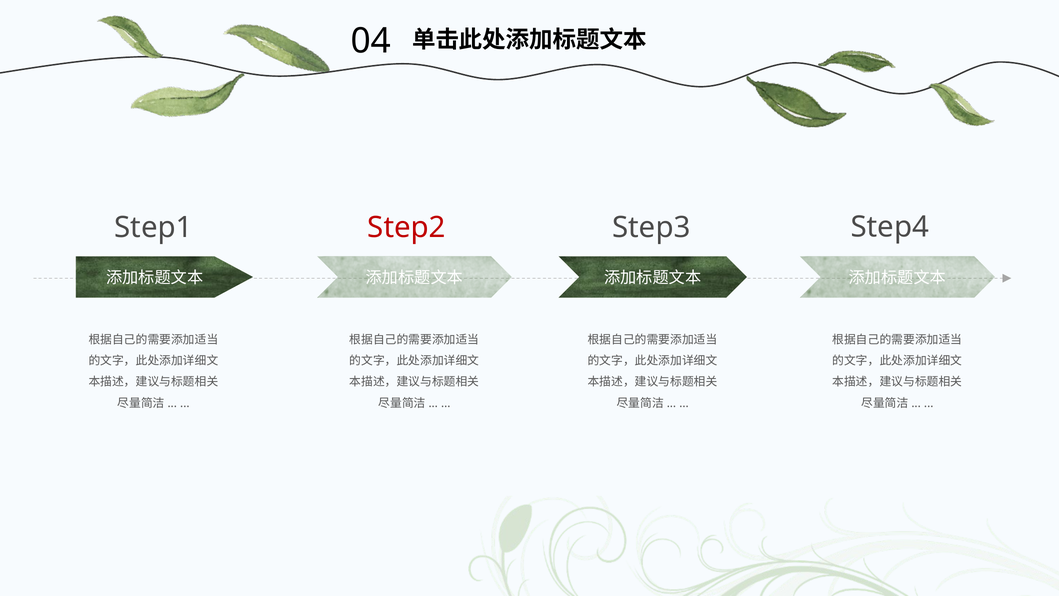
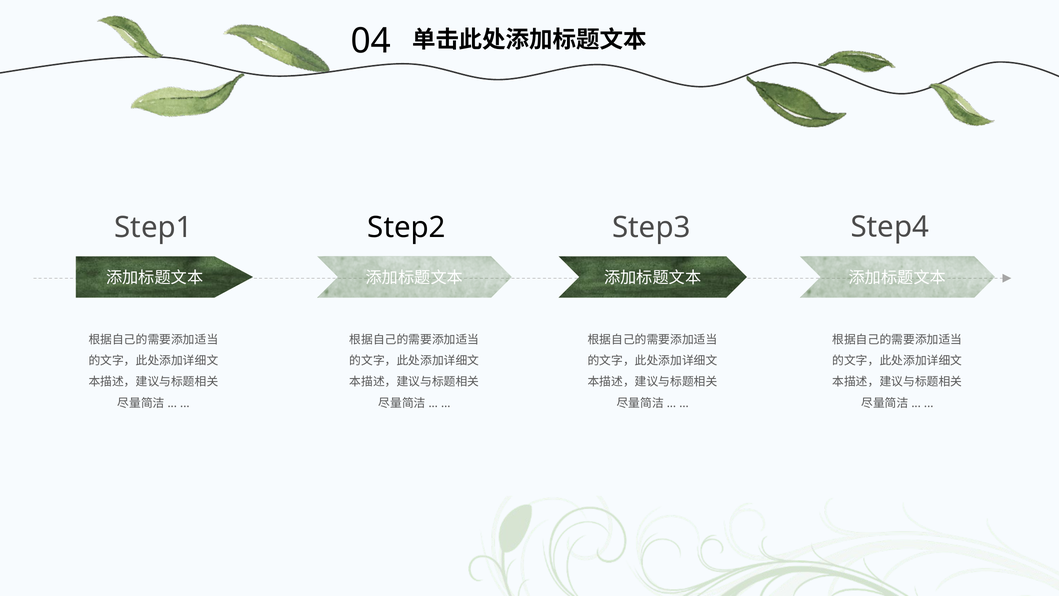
Step2 colour: red -> black
